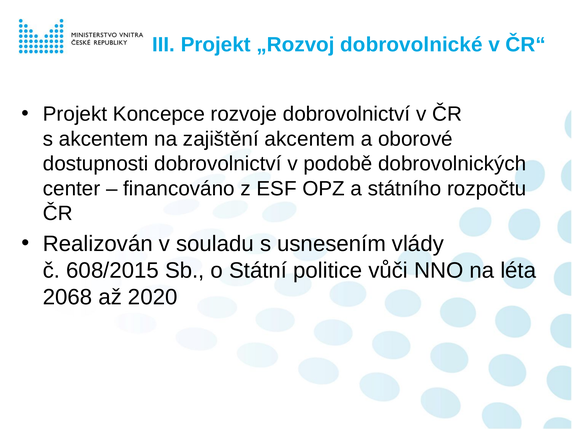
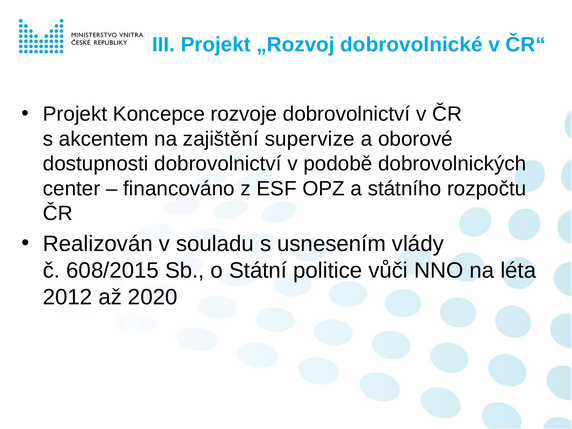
zajištění akcentem: akcentem -> supervize
2068: 2068 -> 2012
